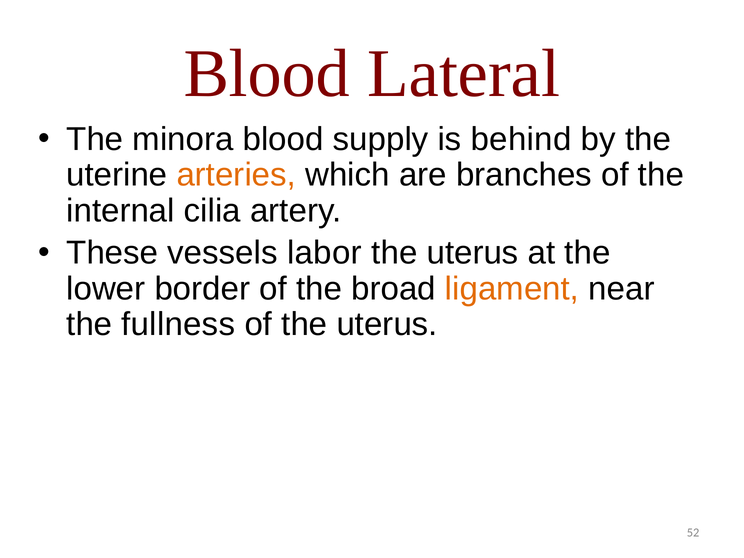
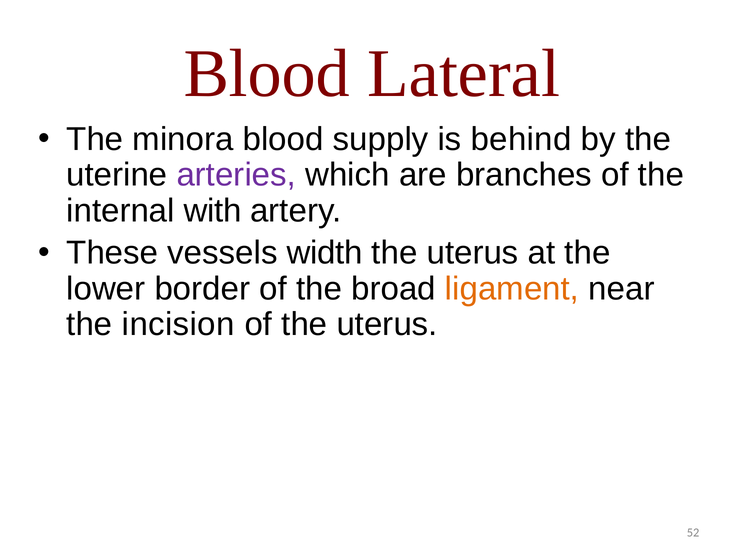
arteries colour: orange -> purple
cilia: cilia -> with
labor: labor -> width
fullness: fullness -> incision
